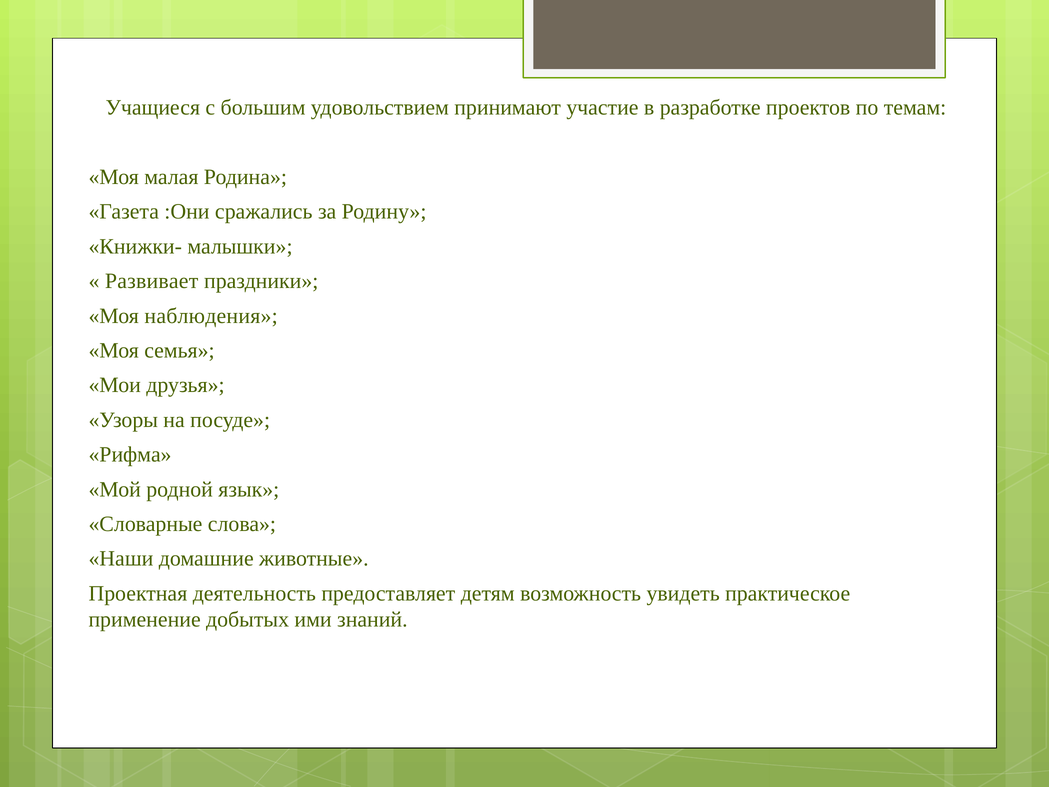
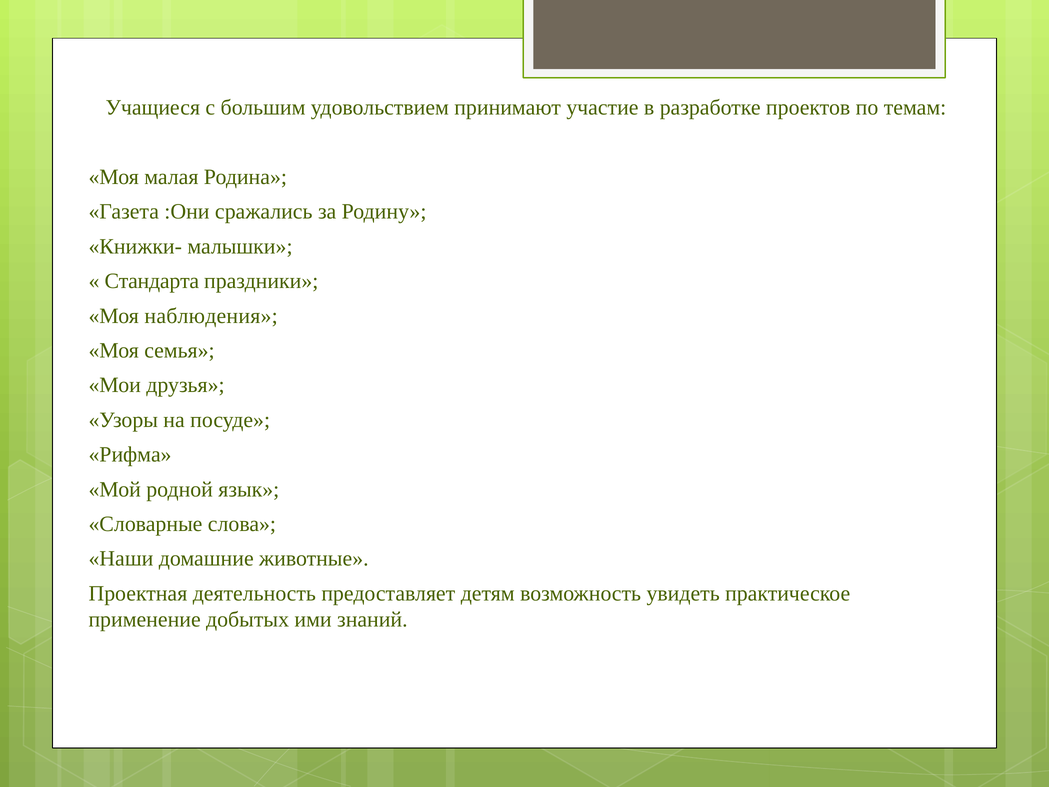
Развивает: Развивает -> Стандарта
